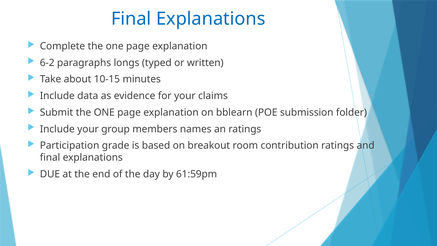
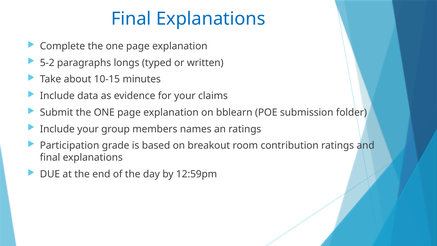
6-2: 6-2 -> 5-2
61:59pm: 61:59pm -> 12:59pm
